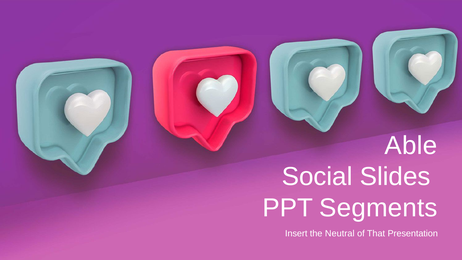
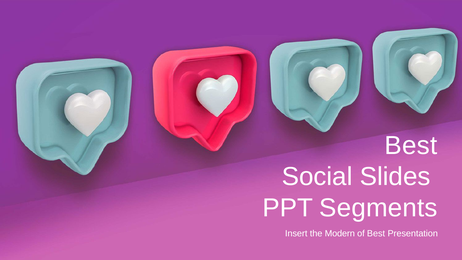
Able at (411, 145): Able -> Best
Neutral: Neutral -> Modern
of That: That -> Best
